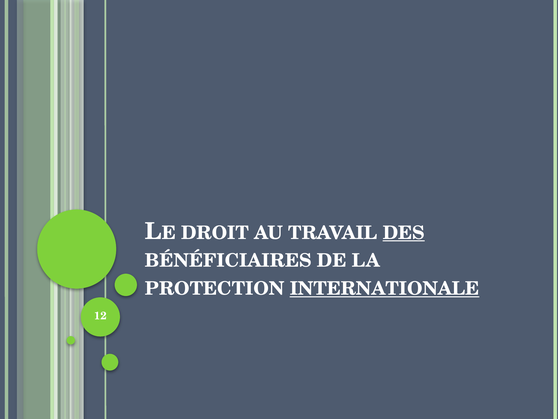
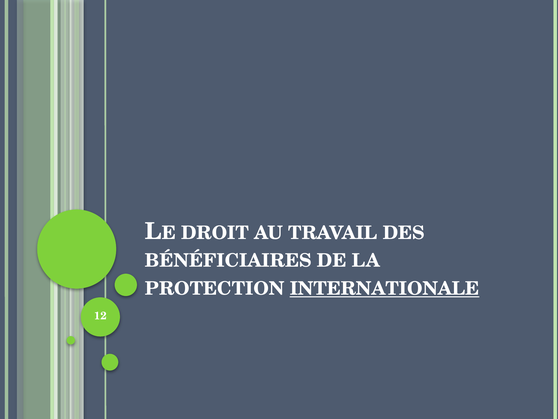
DES underline: present -> none
